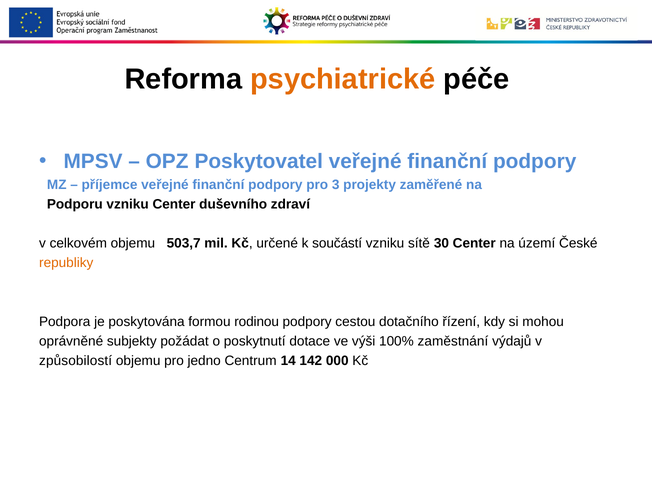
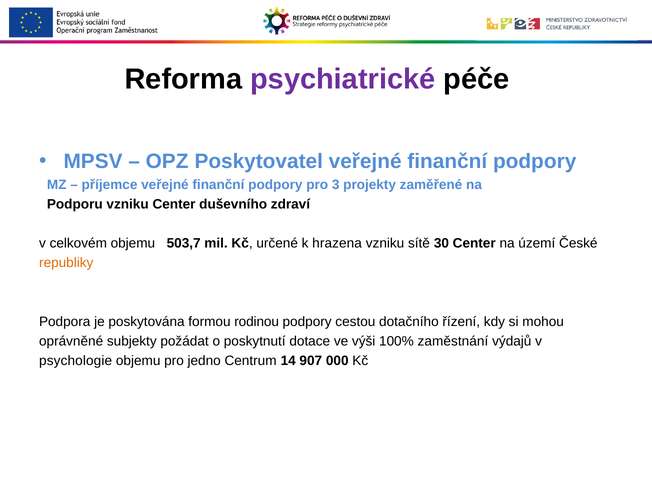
psychiatrické colour: orange -> purple
součástí: součástí -> hrazena
způsobilostí: způsobilostí -> psychologie
142: 142 -> 907
